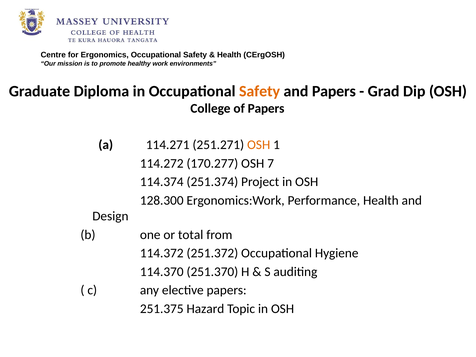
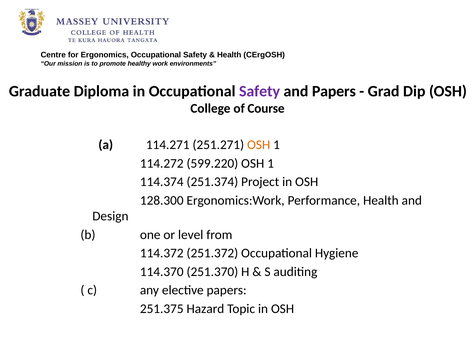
Safety at (260, 91) colour: orange -> purple
of Papers: Papers -> Course
170.277: 170.277 -> 599.220
7 at (271, 163): 7 -> 1
total: total -> level
